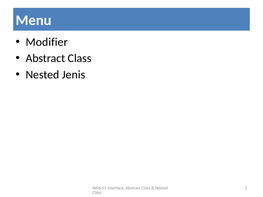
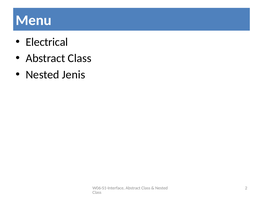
Modifier: Modifier -> Electrical
